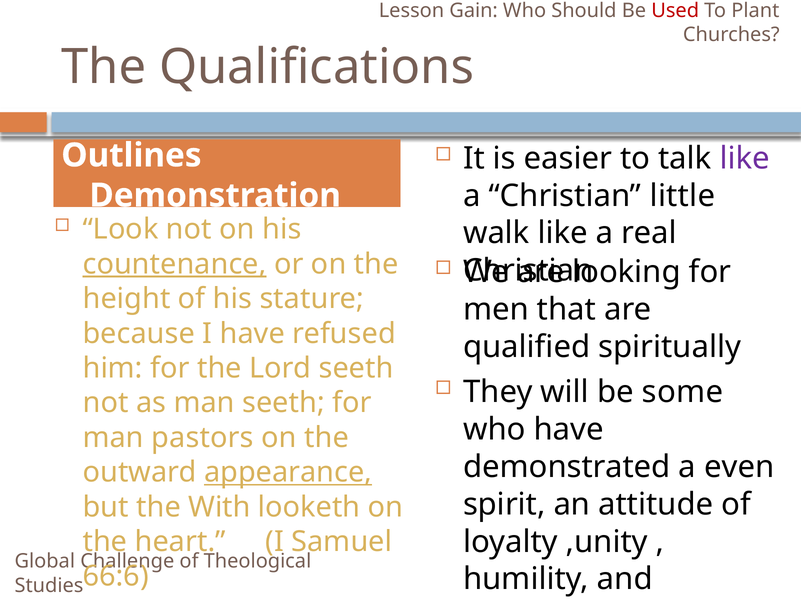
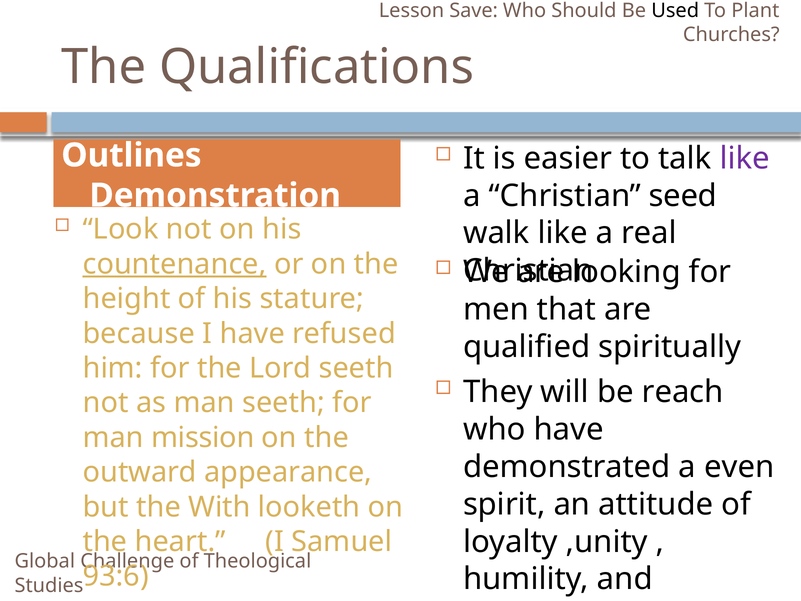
Gain: Gain -> Save
Used colour: red -> black
little: little -> seed
some: some -> reach
pastors: pastors -> mission
appearance underline: present -> none
66:6: 66:6 -> 93:6
